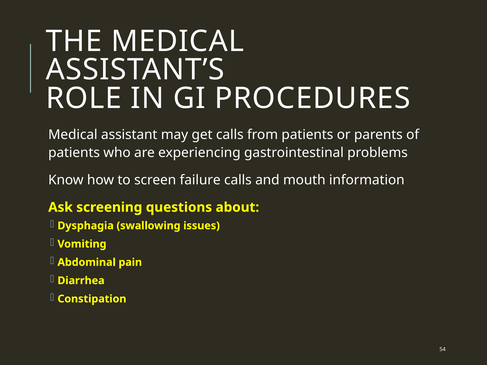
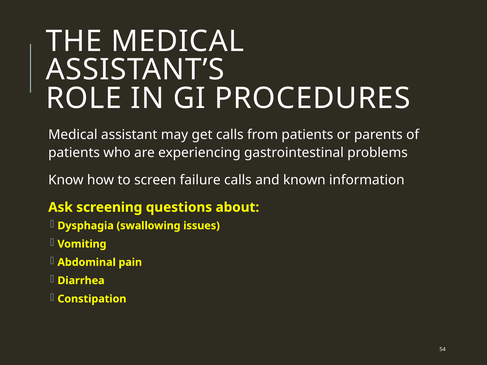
mouth: mouth -> known
